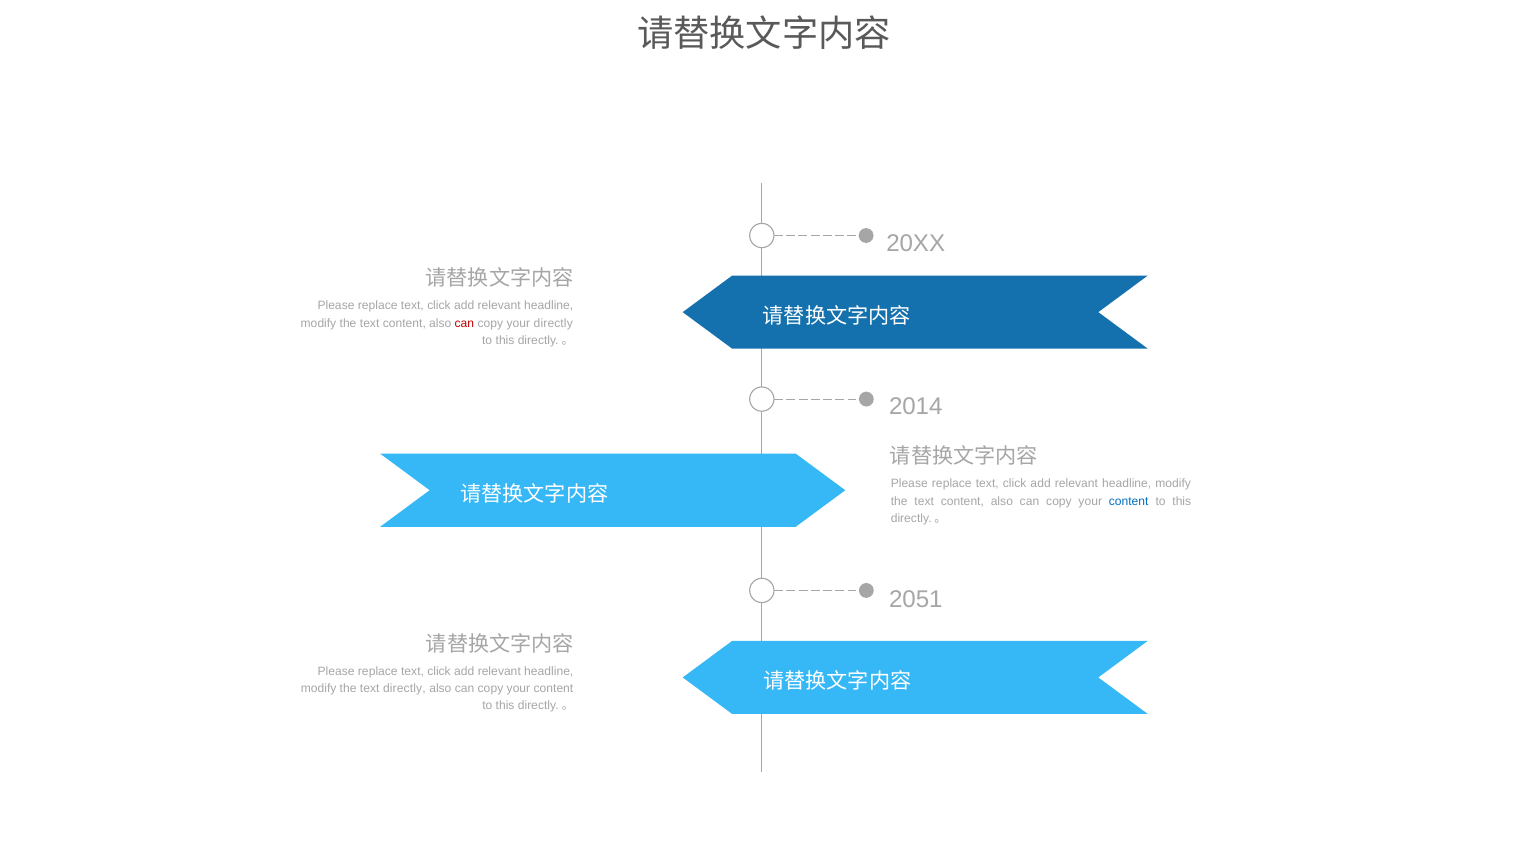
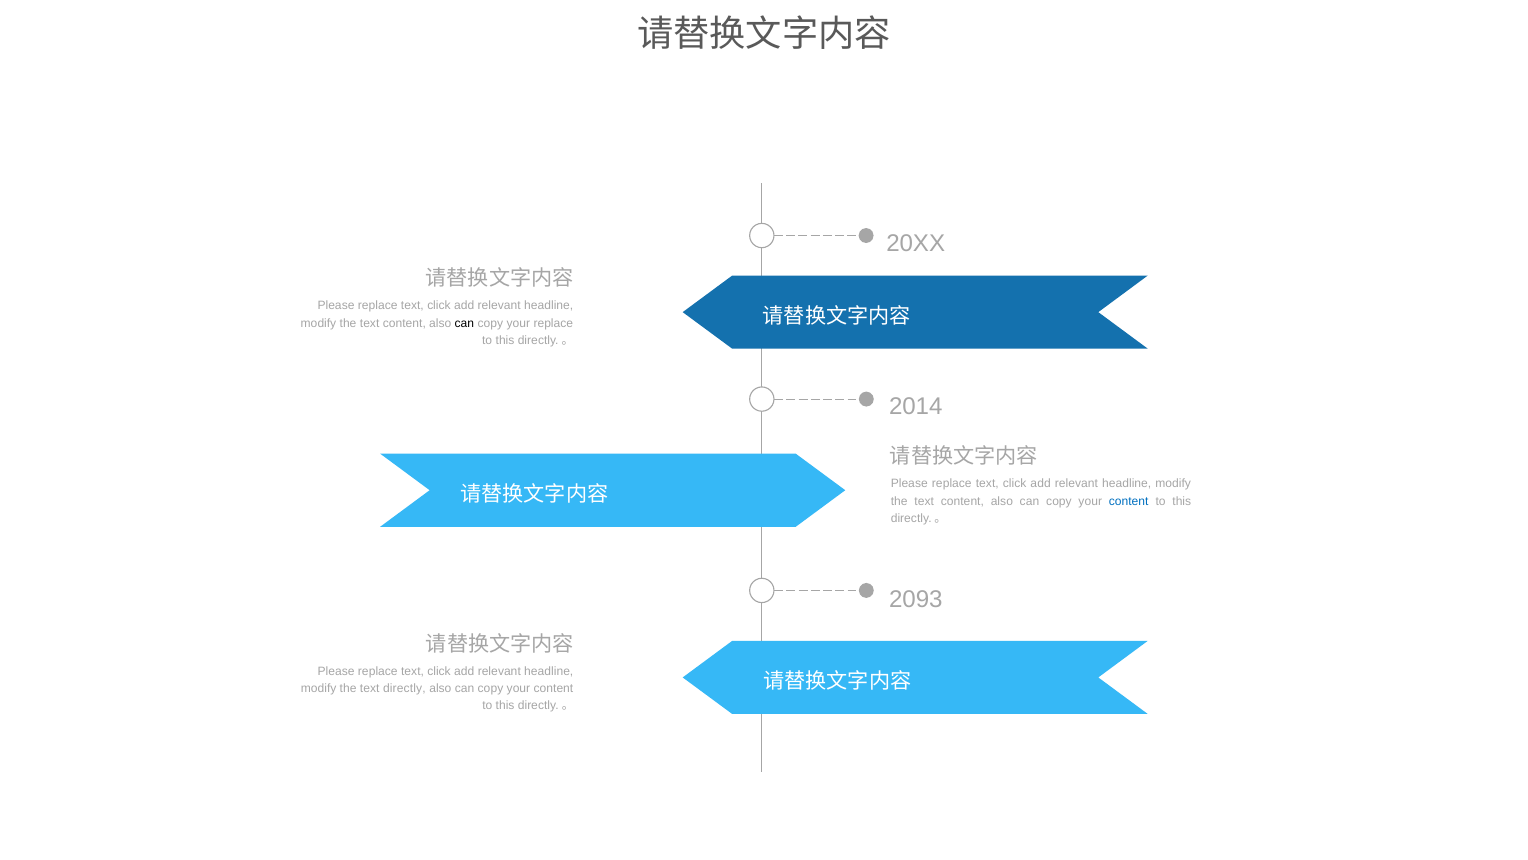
can at (464, 323) colour: red -> black
your directly: directly -> replace
2051: 2051 -> 2093
